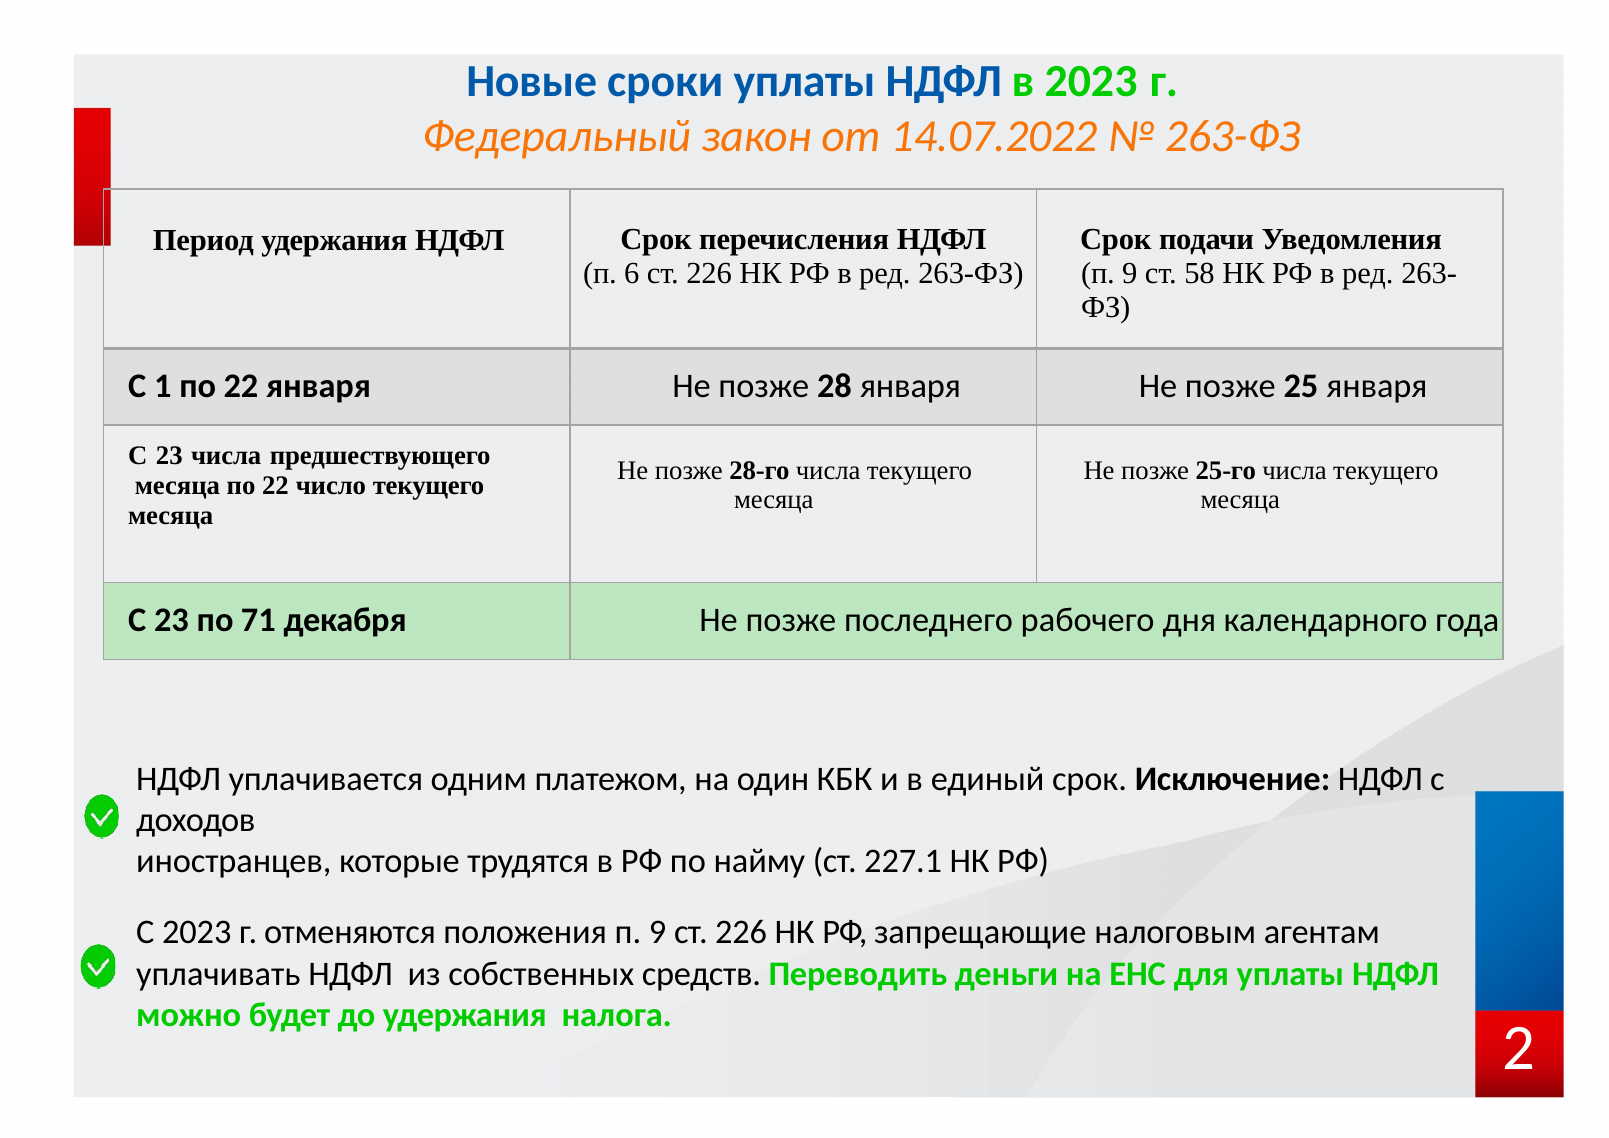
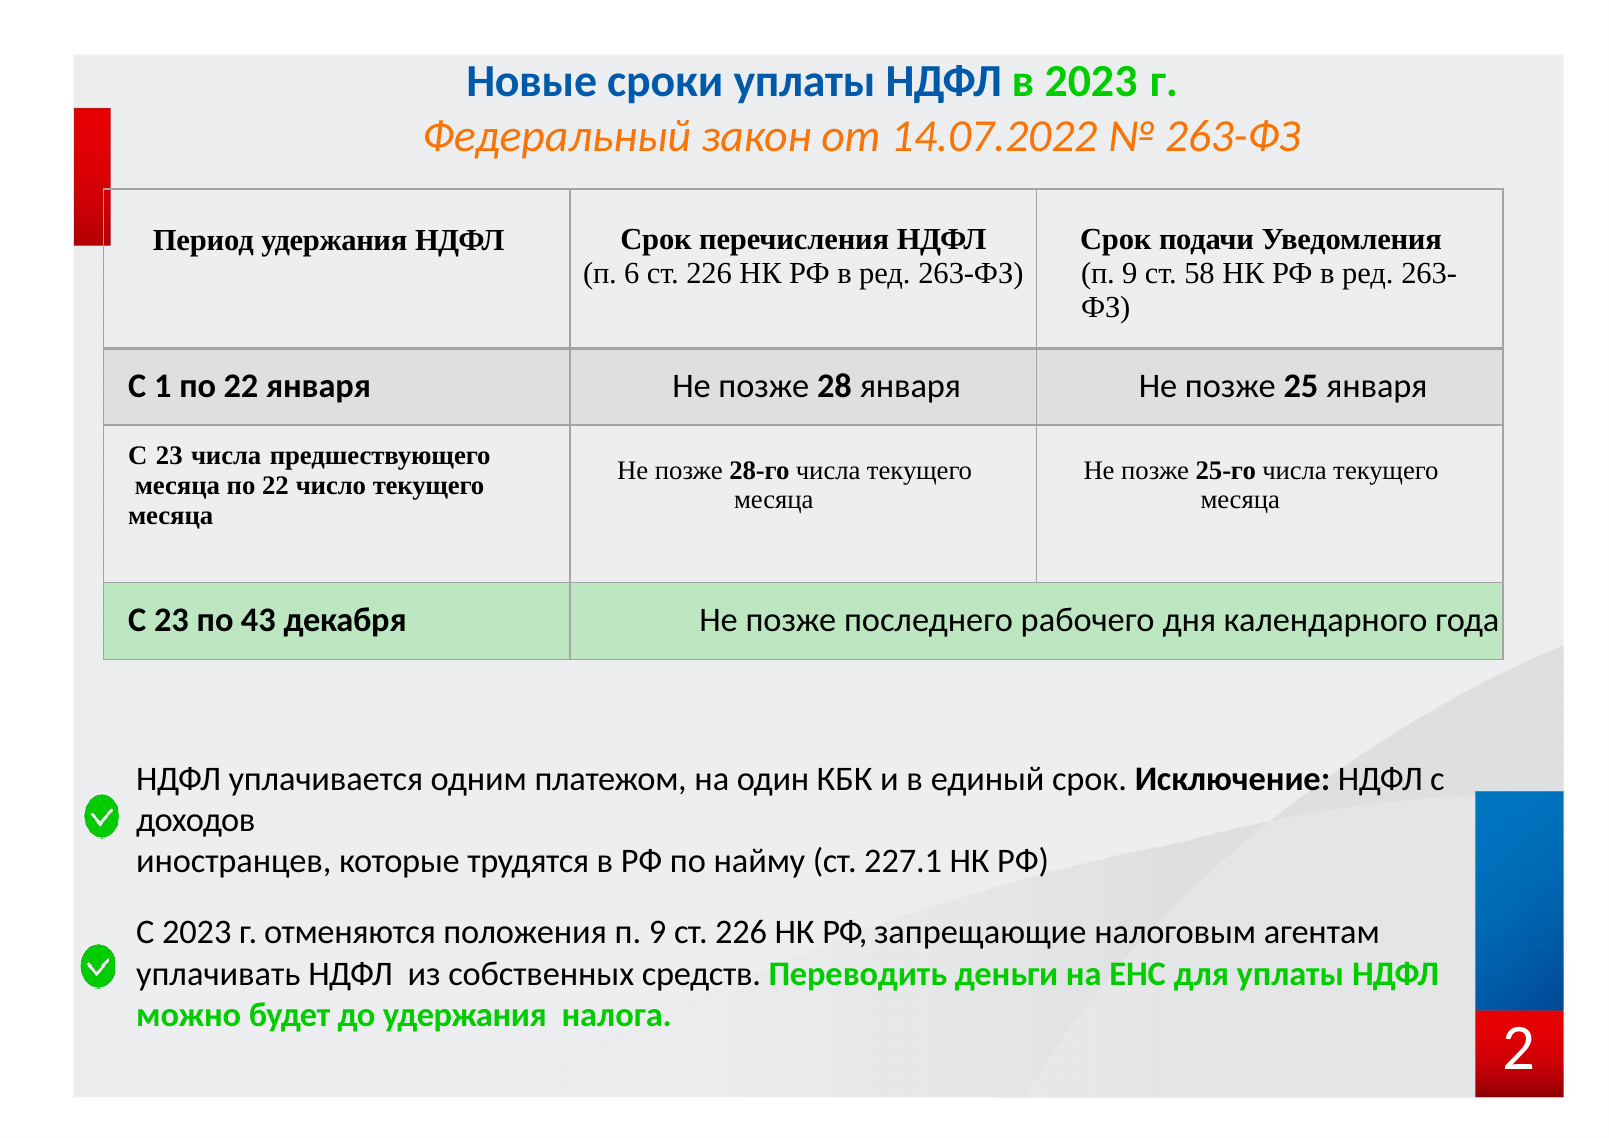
71: 71 -> 43
